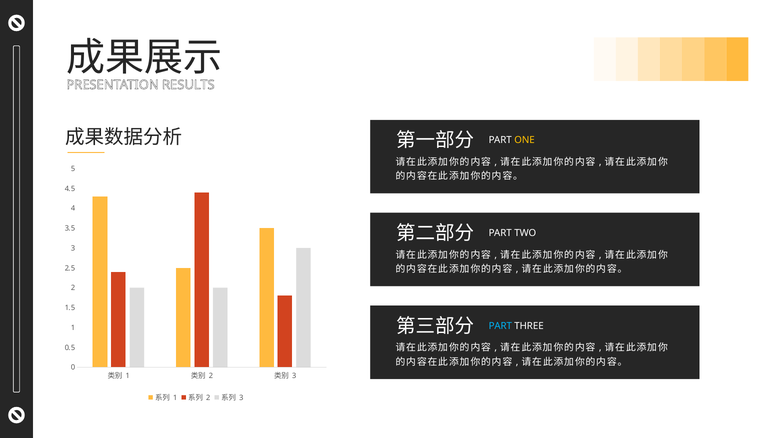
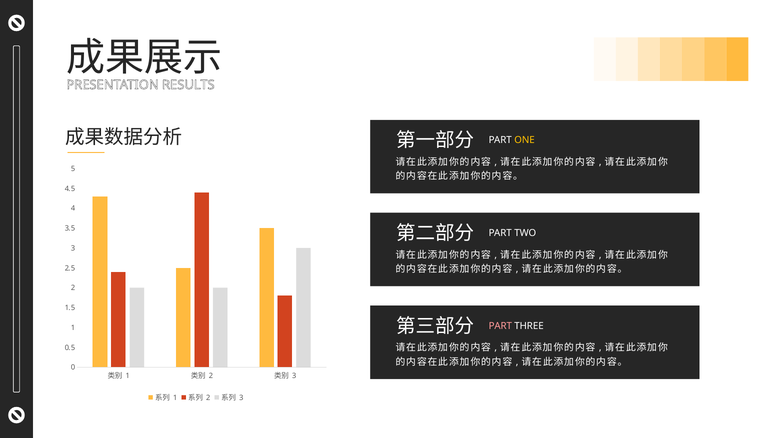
PART at (500, 326) colour: light blue -> pink
